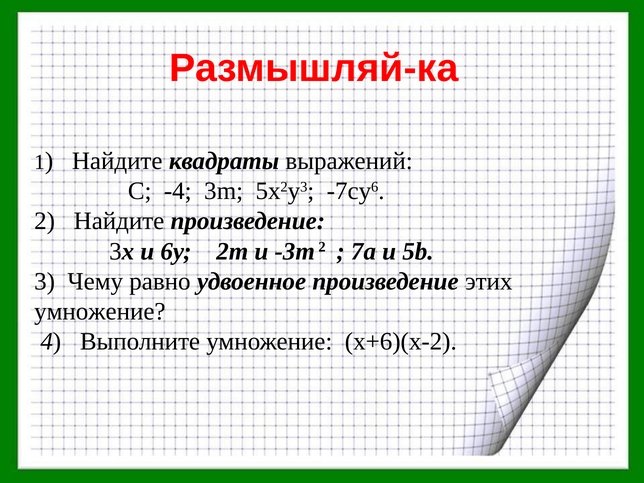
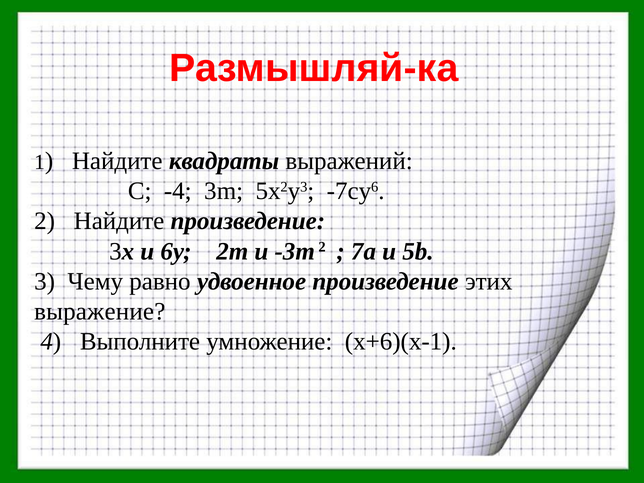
умножение at (100, 311): умножение -> выражение
х+6)(х-2: х+6)(х-2 -> х+6)(х-1
